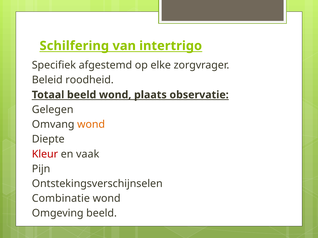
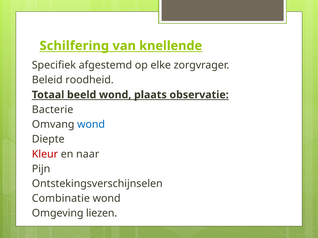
intertrigo: intertrigo -> knellende
Gelegen: Gelegen -> Bacterie
wond at (91, 125) colour: orange -> blue
vaak: vaak -> naar
Omgeving beeld: beeld -> liezen
